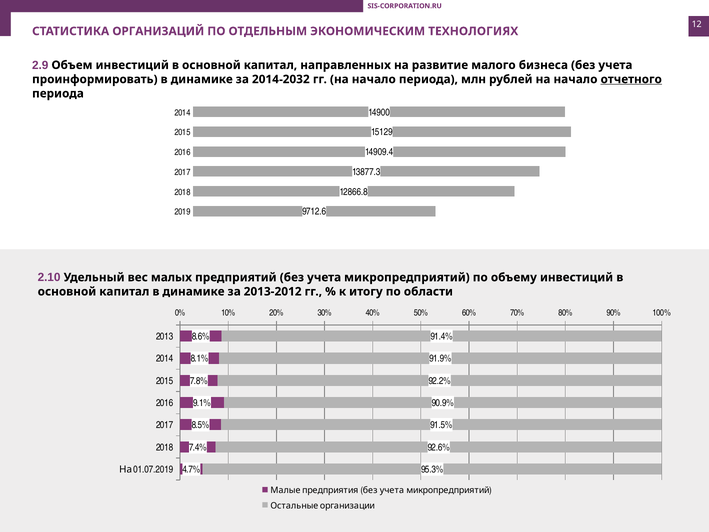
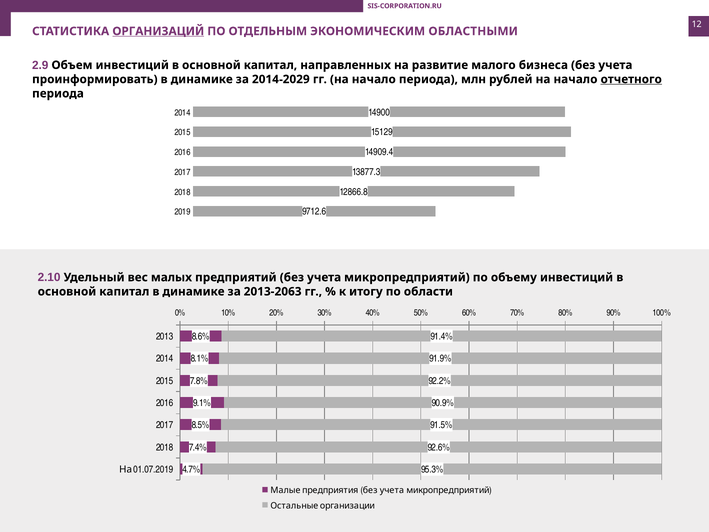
ОРГАНИЗАЦИЙ underline: none -> present
ТЕХНОЛОГИЯХ: ТЕХНОЛОГИЯХ -> ОБЛАСТНЫМИ
2014-2032: 2014-2032 -> 2014-2029
2013-2012: 2013-2012 -> 2013-2063
